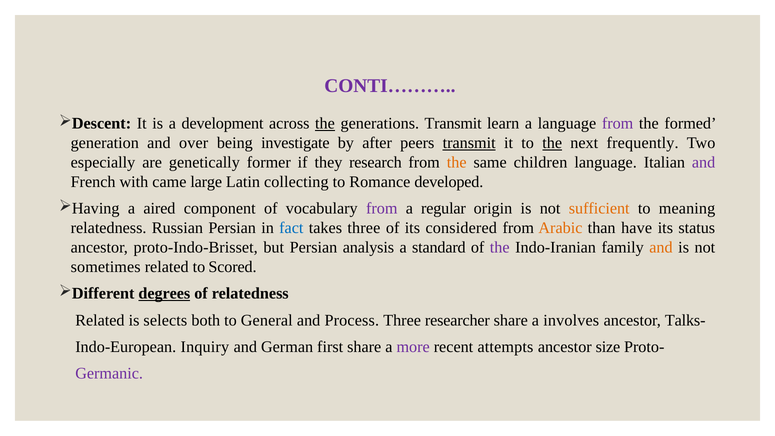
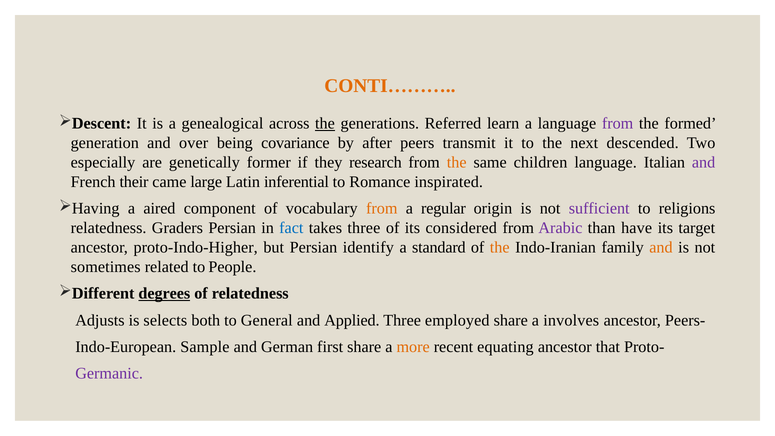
CONTI……… colour: purple -> orange
development: development -> genealogical
generations Transmit: Transmit -> Referred
investigate: investigate -> covariance
transmit at (469, 143) underline: present -> none
the at (552, 143) underline: present -> none
frequently: frequently -> descended
with: with -> their
collecting: collecting -> inferential
developed: developed -> inspirated
from at (382, 209) colour: purple -> orange
sufficient colour: orange -> purple
meaning: meaning -> religions
Russian: Russian -> Graders
Arabic colour: orange -> purple
status: status -> target
proto-Indo-Brisset: proto-Indo-Brisset -> proto-Indo-Higher
analysis: analysis -> identify
the at (500, 247) colour: purple -> orange
Scored: Scored -> People
Related at (100, 320): Related -> Adjusts
Process: Process -> Applied
researcher: researcher -> employed
Talks-: Talks- -> Peers-
Inquiry: Inquiry -> Sample
more colour: purple -> orange
attempts: attempts -> equating
size: size -> that
